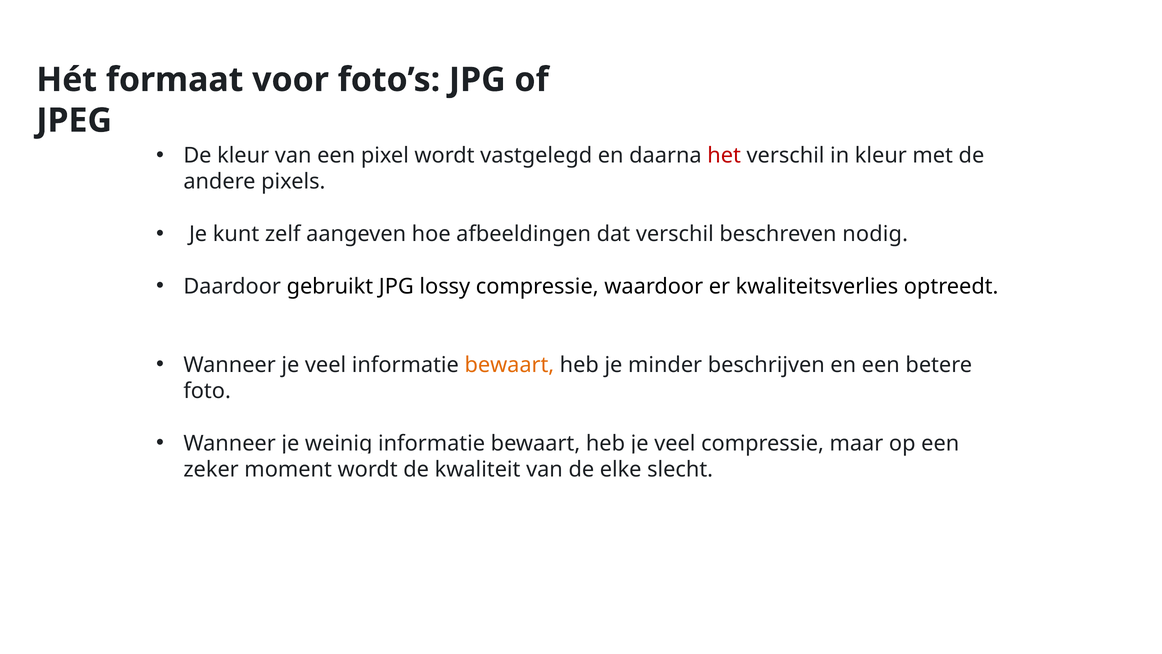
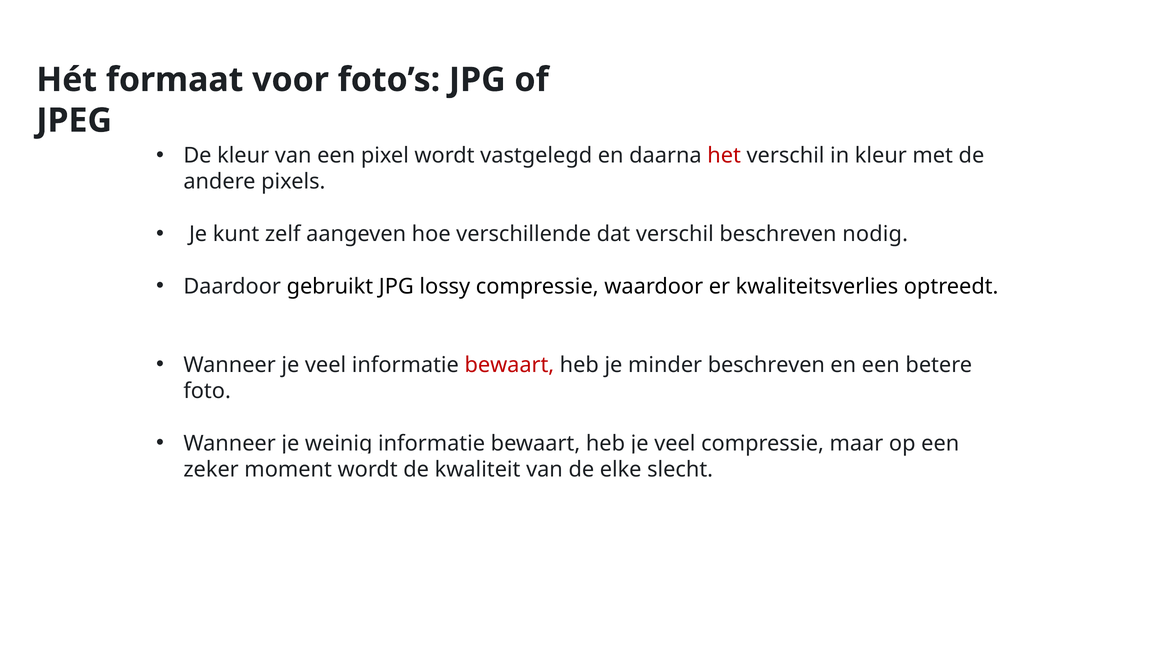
afbeeldingen: afbeeldingen -> verschillende
bewaart at (509, 365) colour: orange -> red
minder beschrijven: beschrijven -> beschreven
